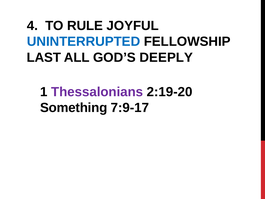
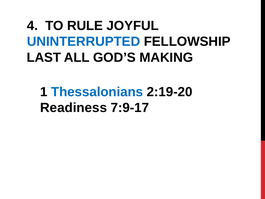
DEEPLY: DEEPLY -> MAKING
Thessalonians colour: purple -> blue
Something: Something -> Readiness
